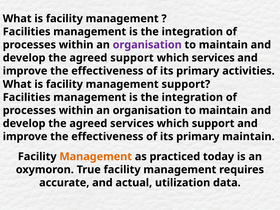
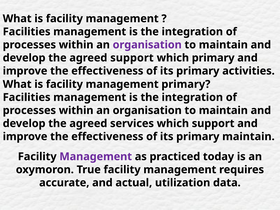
which services: services -> primary
management support: support -> primary
Management at (96, 157) colour: orange -> purple
